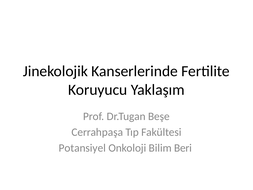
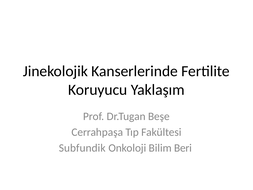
Potansiyel: Potansiyel -> Subfundik
